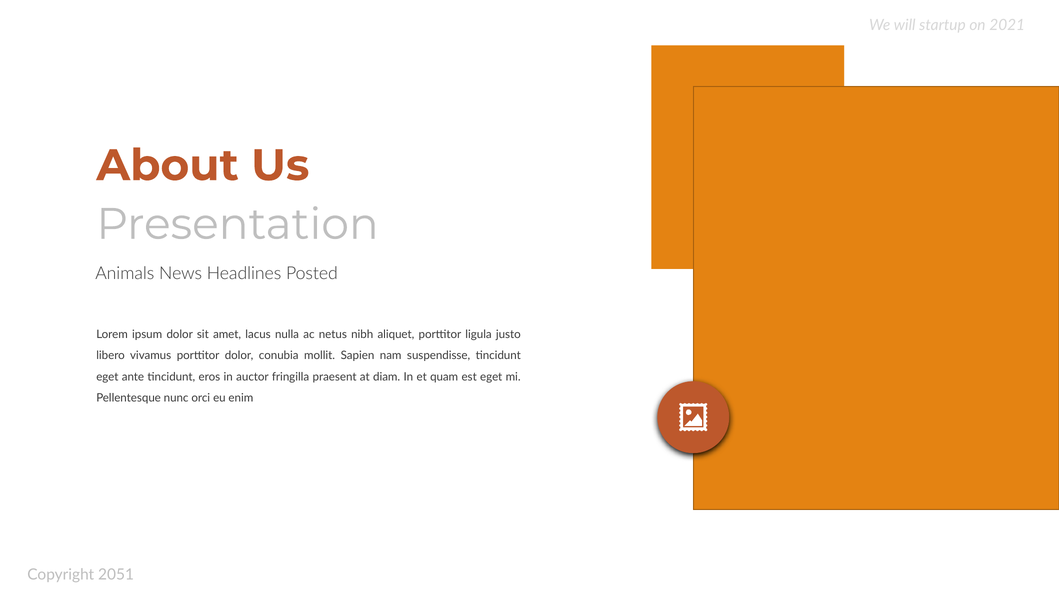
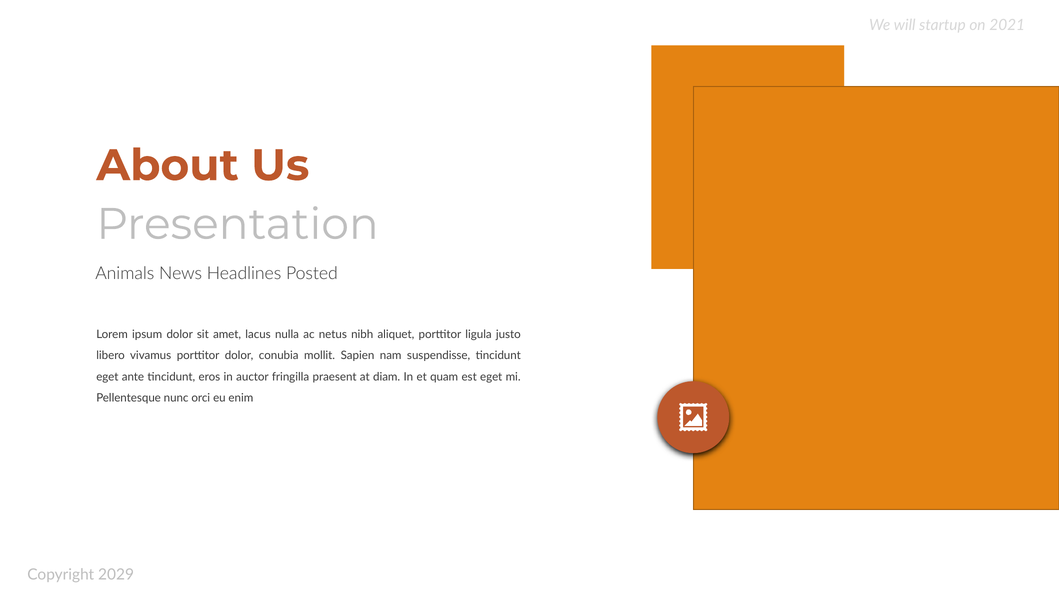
2051: 2051 -> 2029
